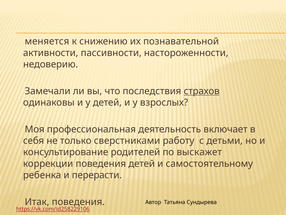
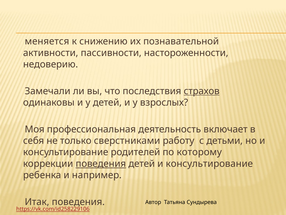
выскажет: выскажет -> которому
поведения at (101, 163) underline: none -> present
детей и самостоятельному: самостоятельному -> консультирование
перерасти: перерасти -> например
